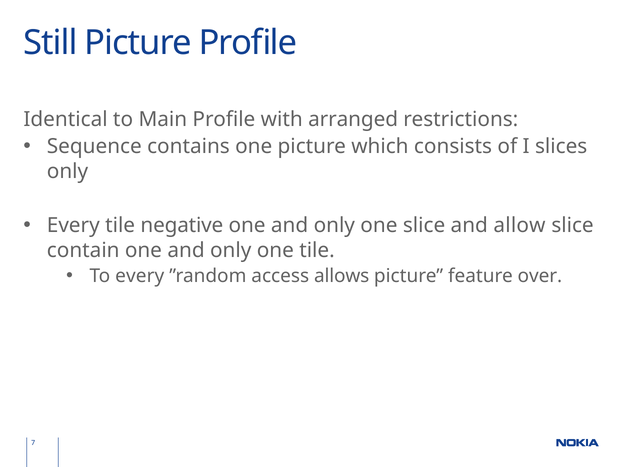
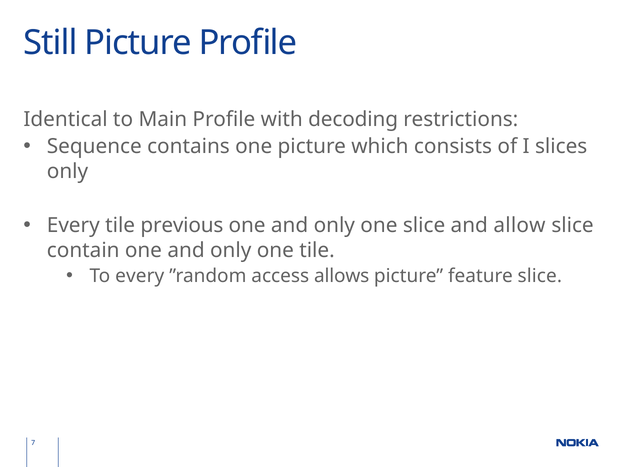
arranged: arranged -> decoding
negative: negative -> previous
feature over: over -> slice
